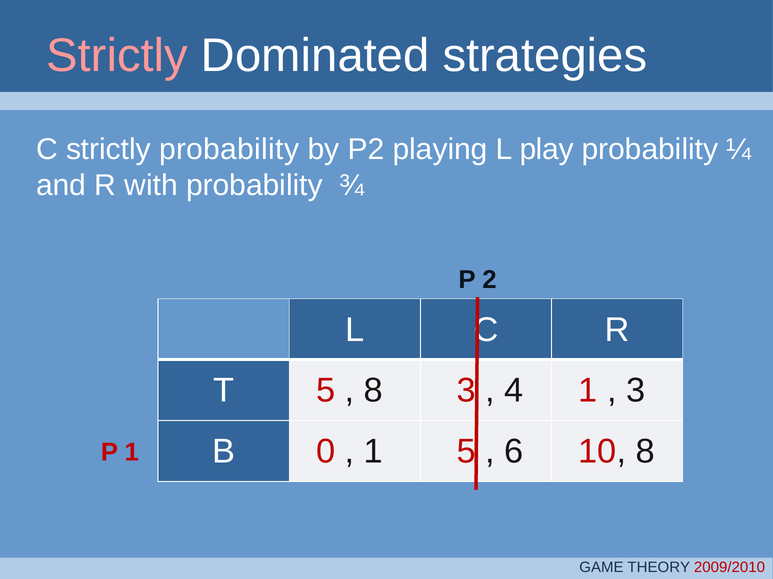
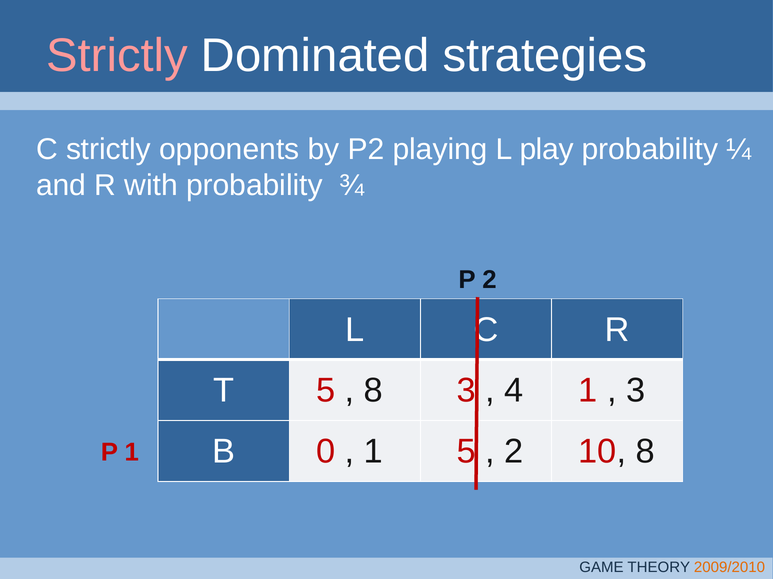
strictly probability: probability -> opponents
6 at (514, 452): 6 -> 2
2009/2010 colour: red -> orange
